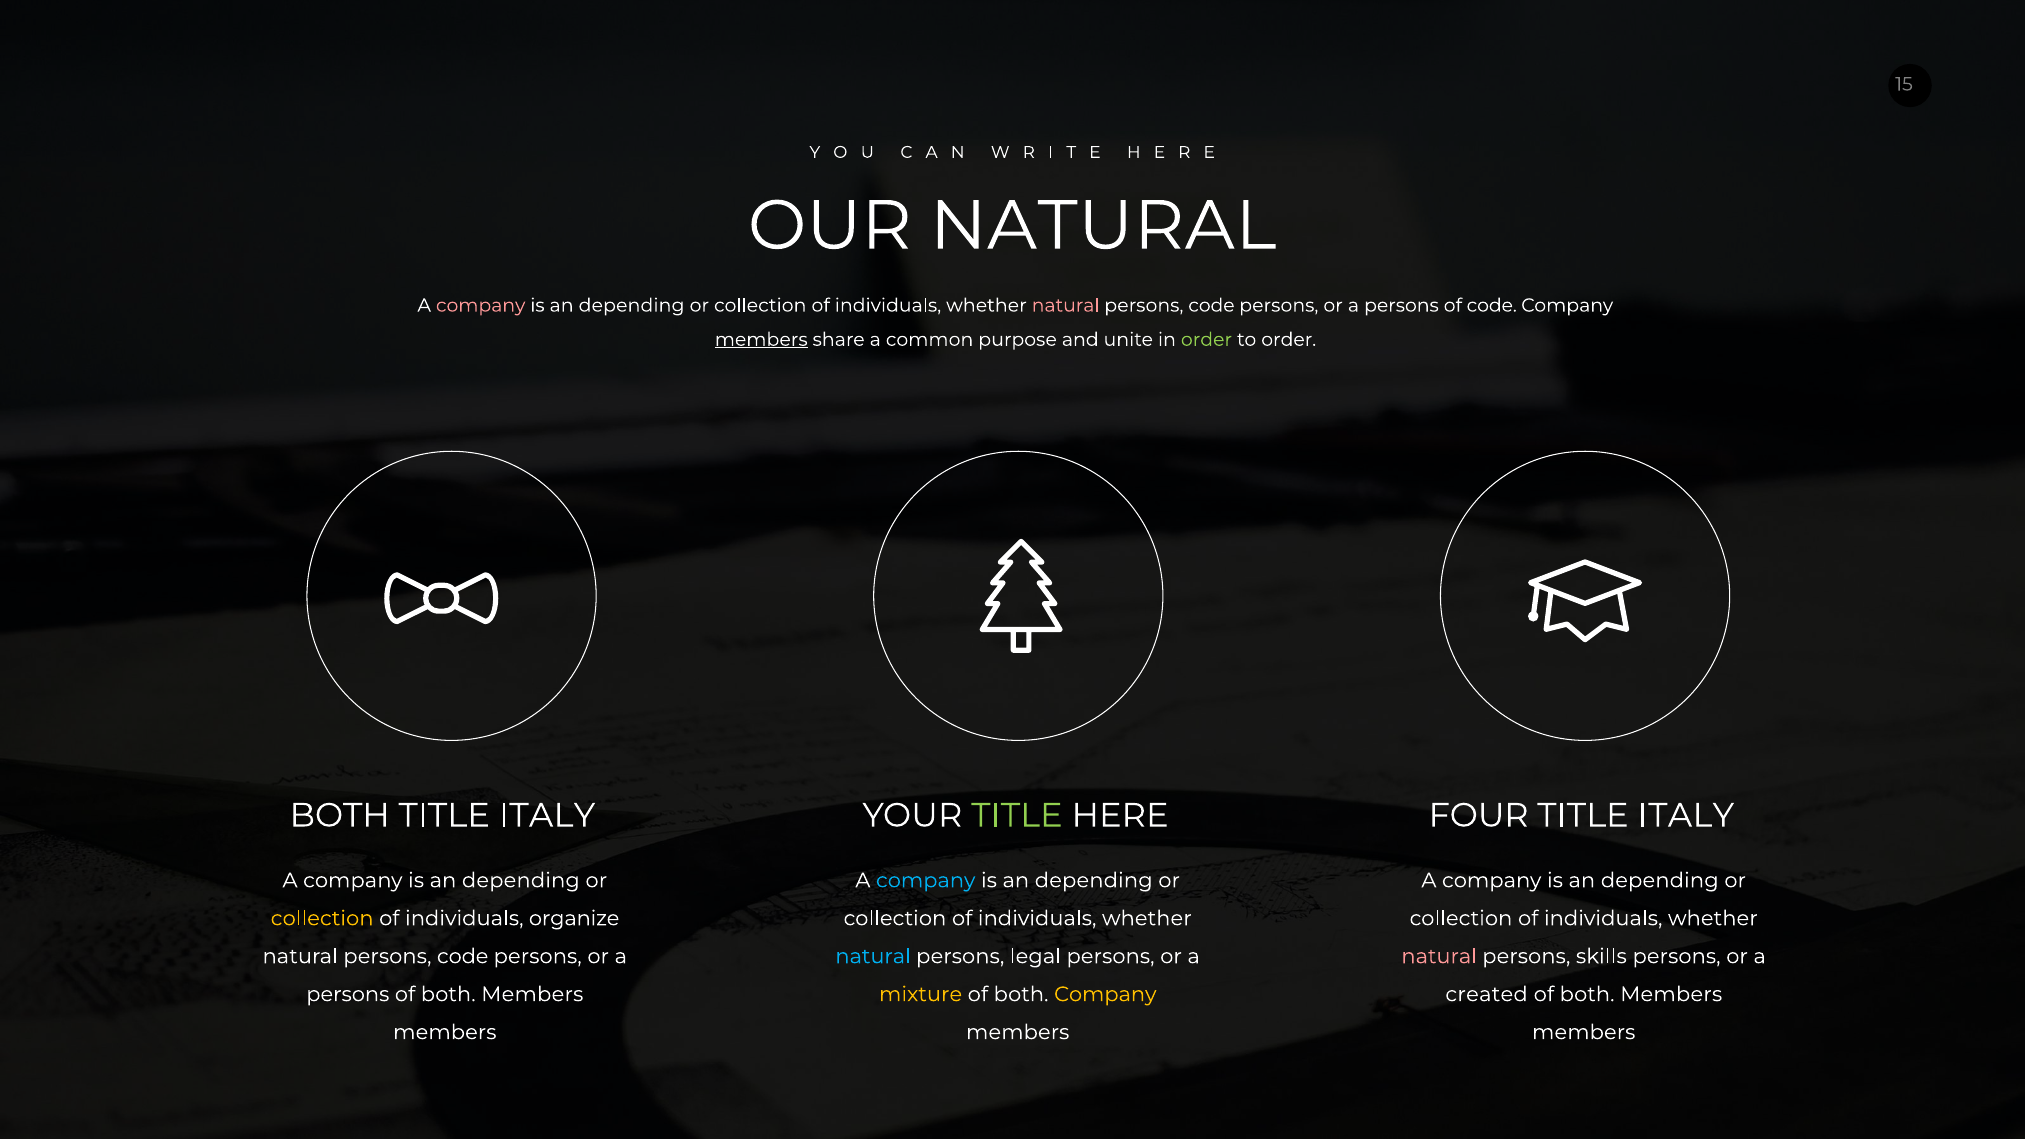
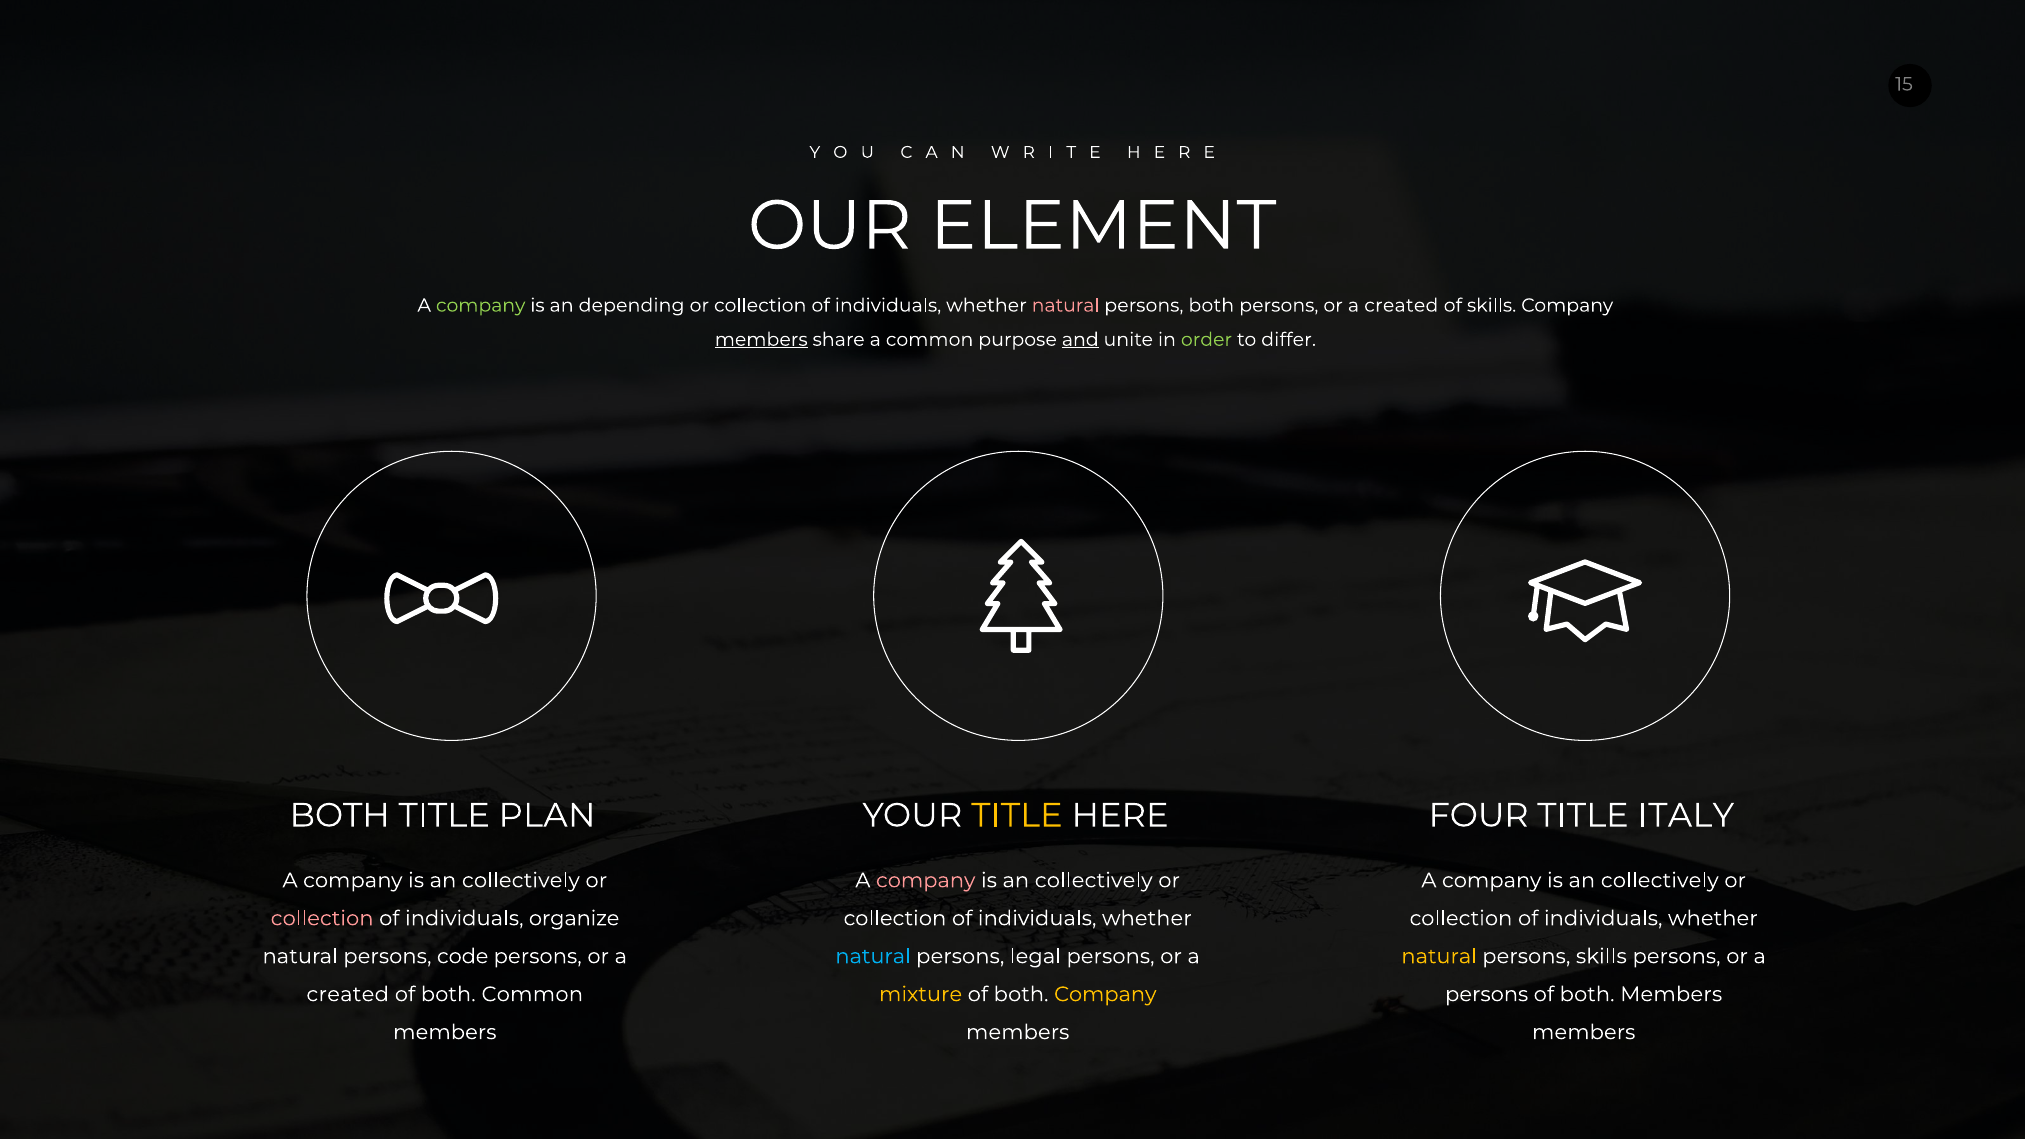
OUR NATURAL: NATURAL -> ELEMENT
company at (481, 305) colour: pink -> light green
code at (1211, 305): code -> both
persons at (1401, 305): persons -> created
of code: code -> skills
and underline: none -> present
to order: order -> differ
ITALY at (547, 816): ITALY -> PLAN
TITLE at (1017, 816) colour: light green -> yellow
depending at (521, 881): depending -> collectively
company at (926, 881) colour: light blue -> pink
depending at (1094, 881): depending -> collectively
depending at (1660, 881): depending -> collectively
collection at (322, 919) colour: yellow -> pink
natural at (1439, 957) colour: pink -> yellow
persons at (348, 995): persons -> created
Members at (532, 995): Members -> Common
created at (1487, 995): created -> persons
